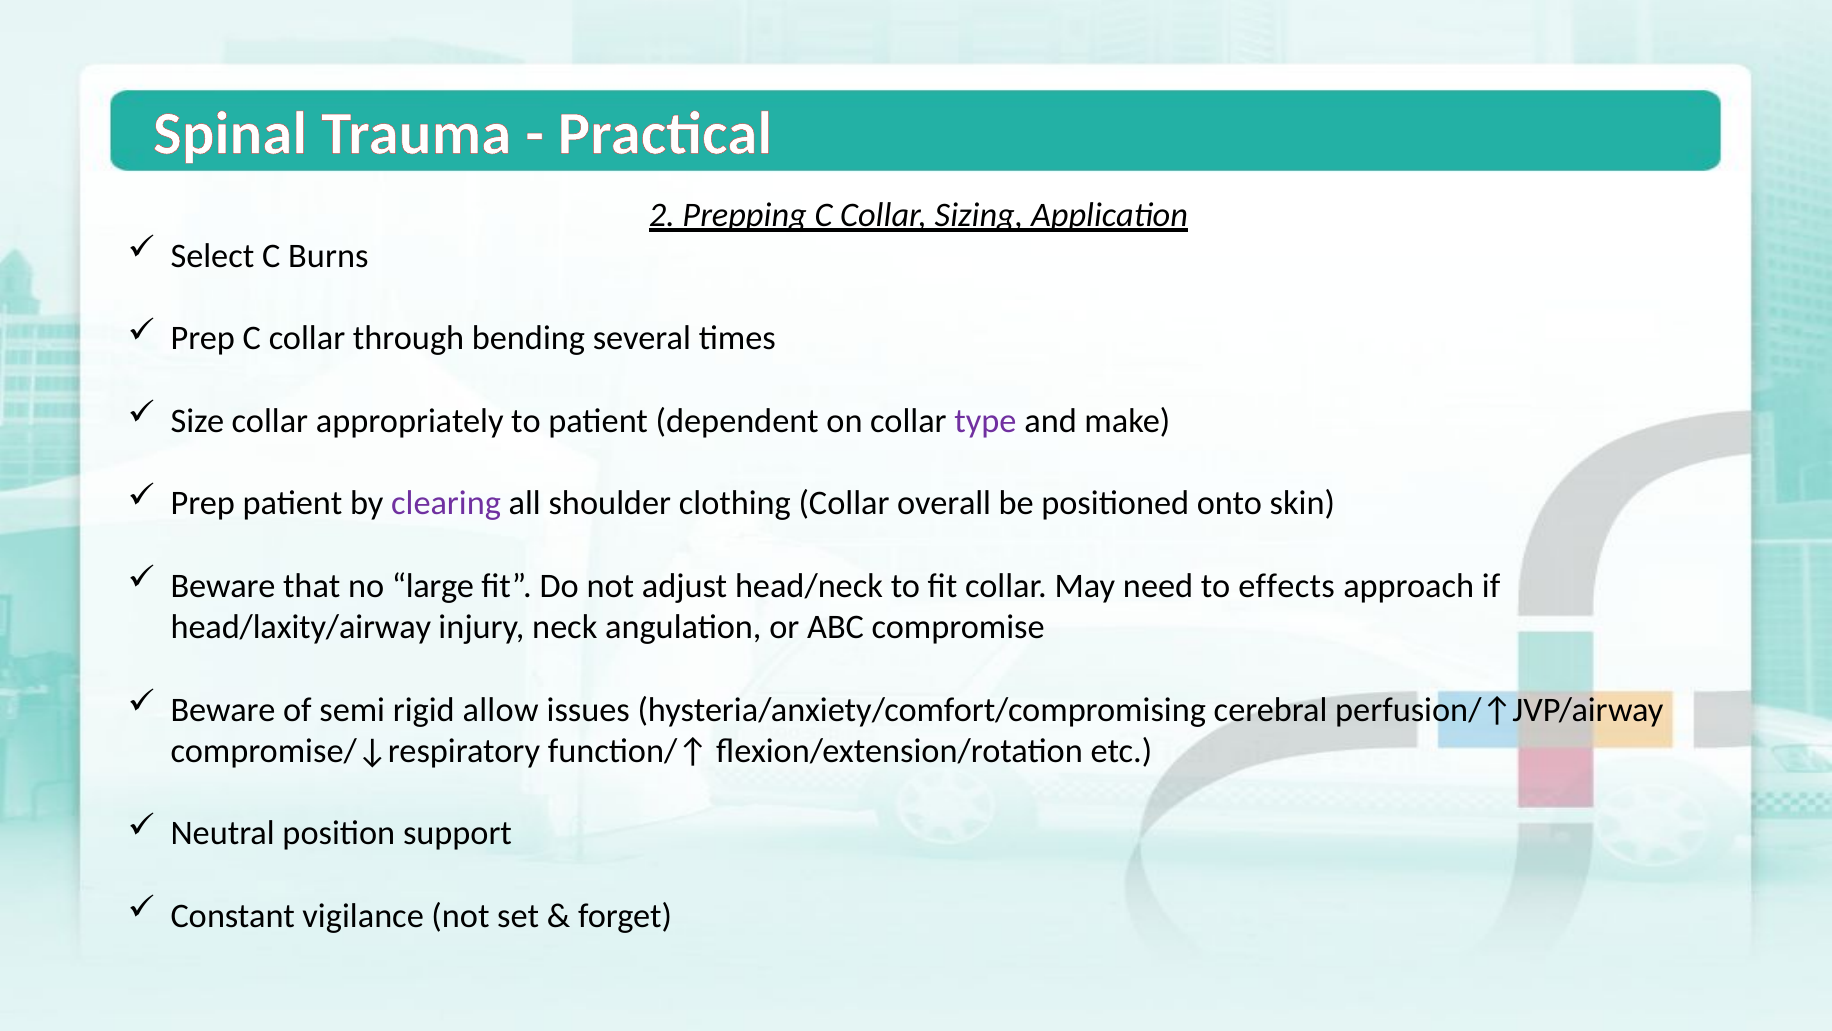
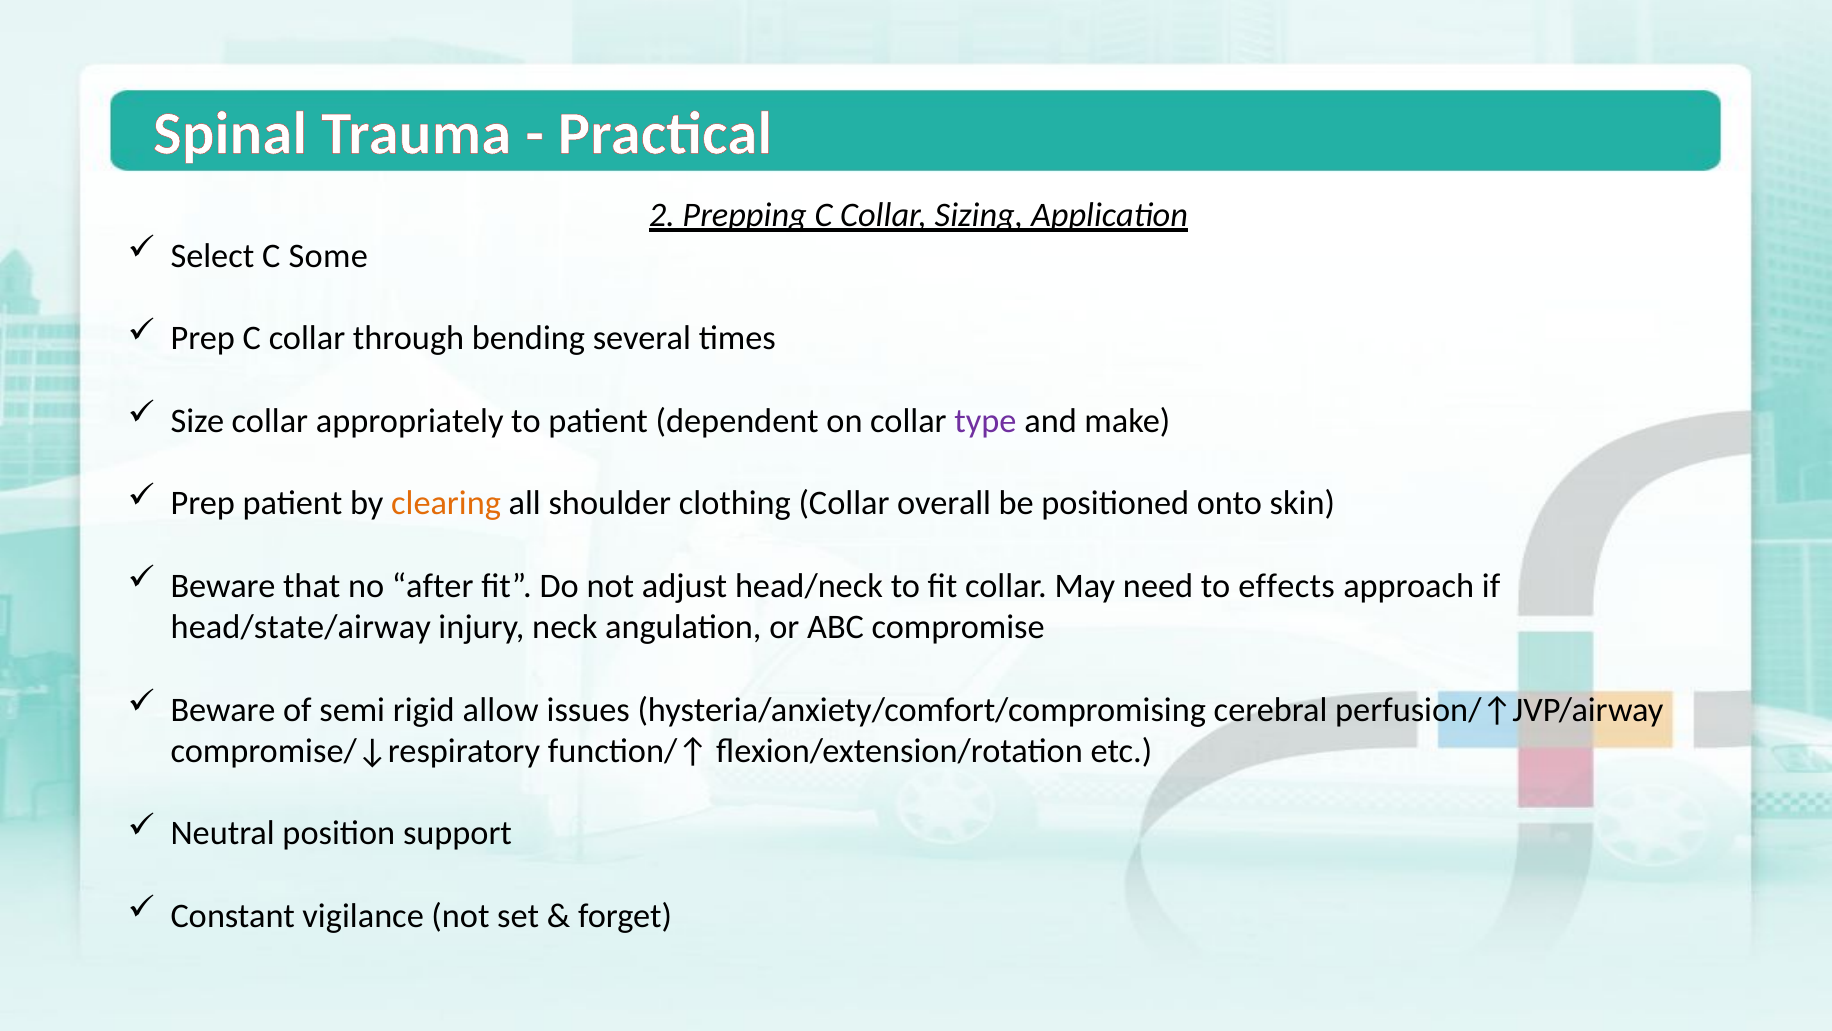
Burns: Burns -> Some
clearing colour: purple -> orange
large: large -> after
head/laxity/airway: head/laxity/airway -> head/state/airway
